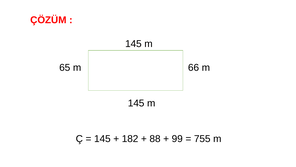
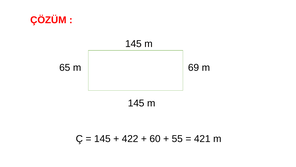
66: 66 -> 69
182: 182 -> 422
88: 88 -> 60
99: 99 -> 55
755: 755 -> 421
